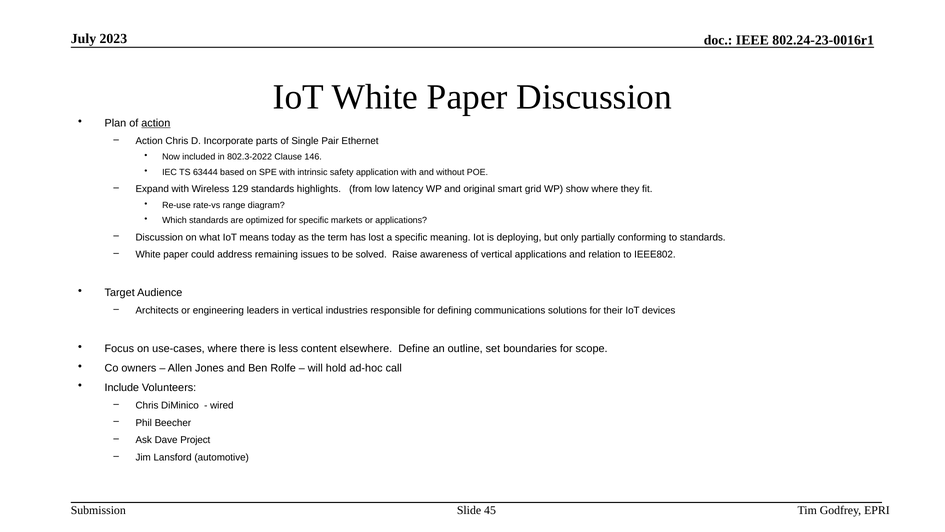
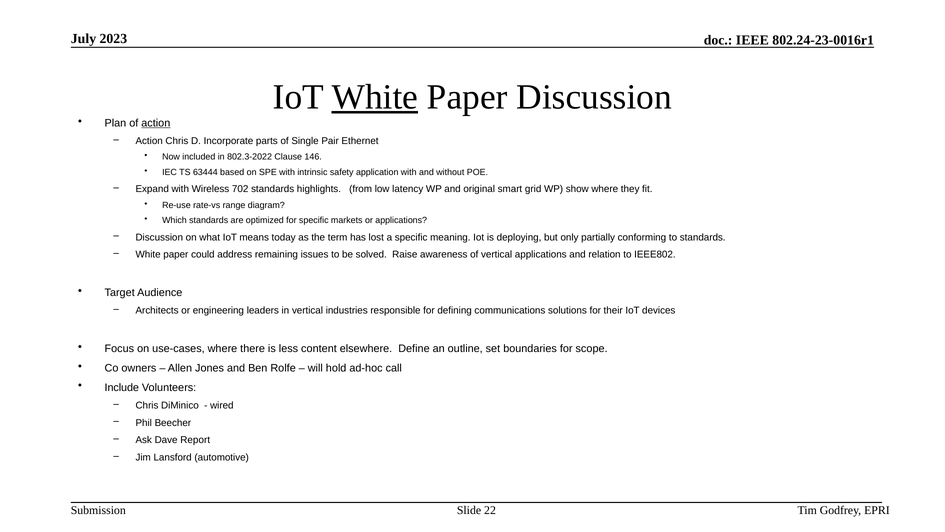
White at (375, 97) underline: none -> present
129: 129 -> 702
Project: Project -> Report
45: 45 -> 22
